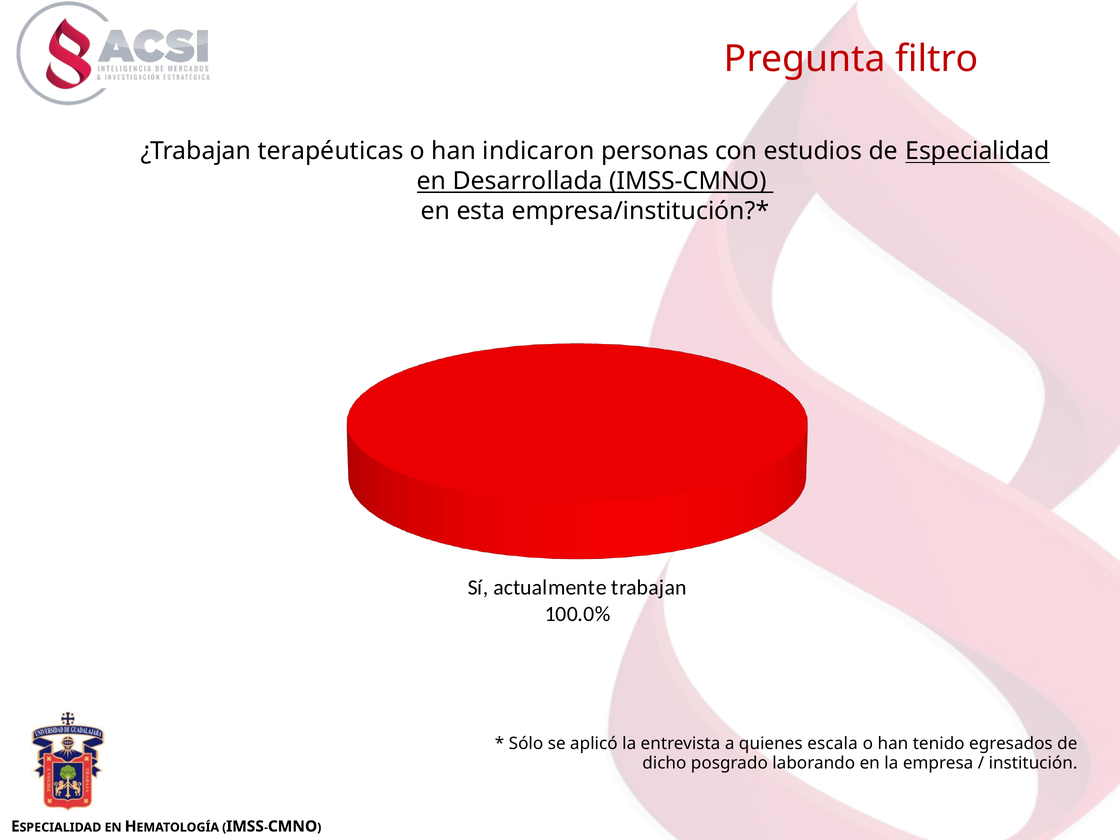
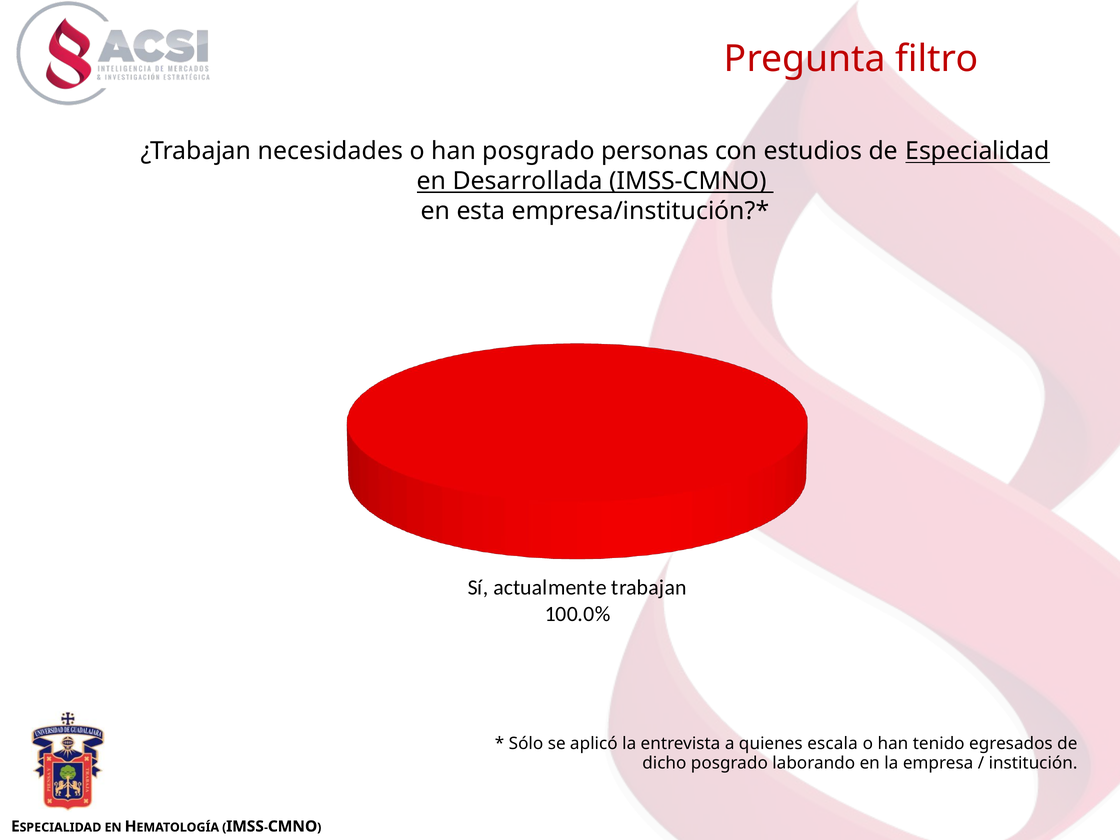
terapéuticas: terapéuticas -> necesidades
han indicaron: indicaron -> posgrado
